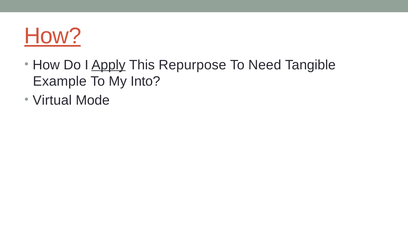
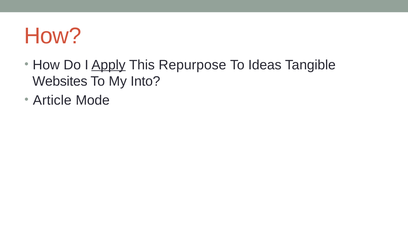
How at (53, 36) underline: present -> none
Need: Need -> Ideas
Example: Example -> Websites
Virtual: Virtual -> Article
